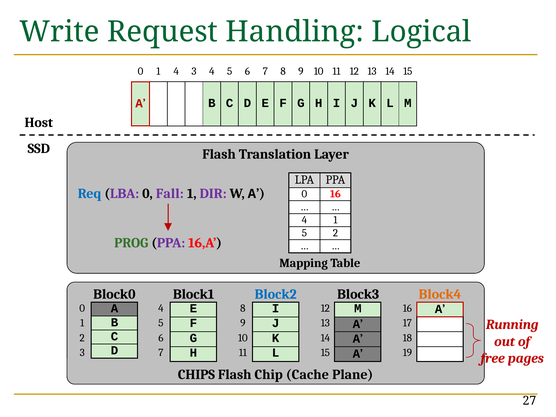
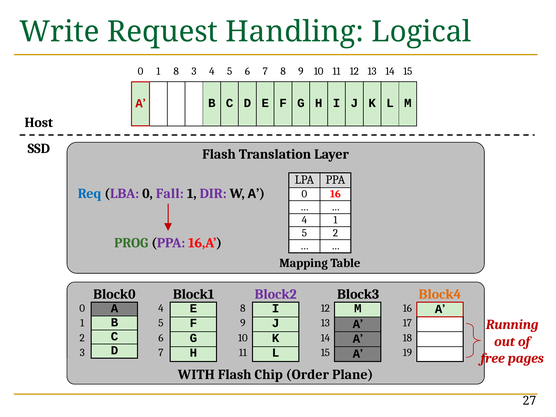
1 4: 4 -> 8
Block2 colour: blue -> purple
CHIPS: CHIPS -> WITH
Cache: Cache -> Order
